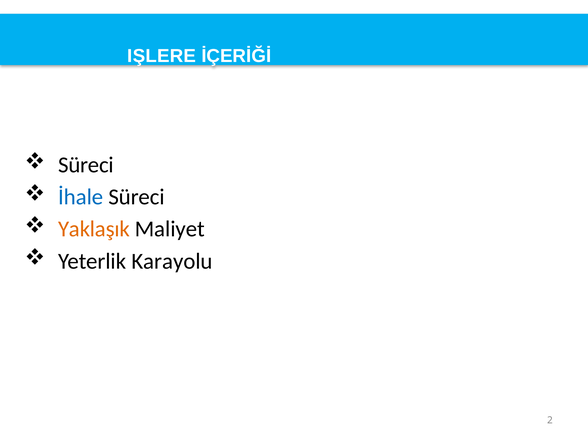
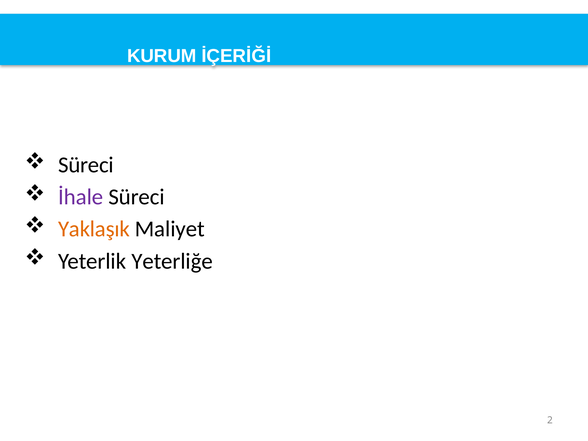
IŞLERE: IŞLERE -> KURUM
İhale colour: blue -> purple
Karayolu: Karayolu -> Yeterliğe
